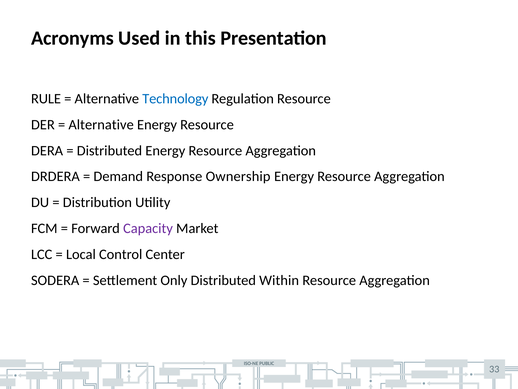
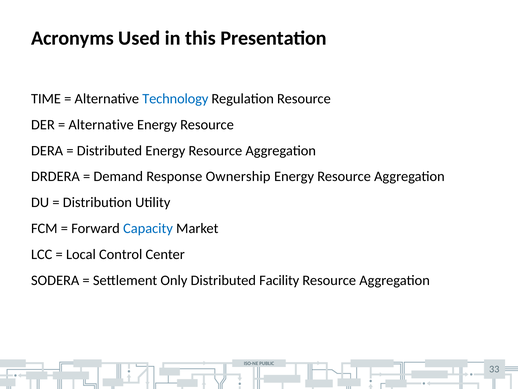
RULE: RULE -> TIME
Capacity colour: purple -> blue
Within: Within -> Facility
